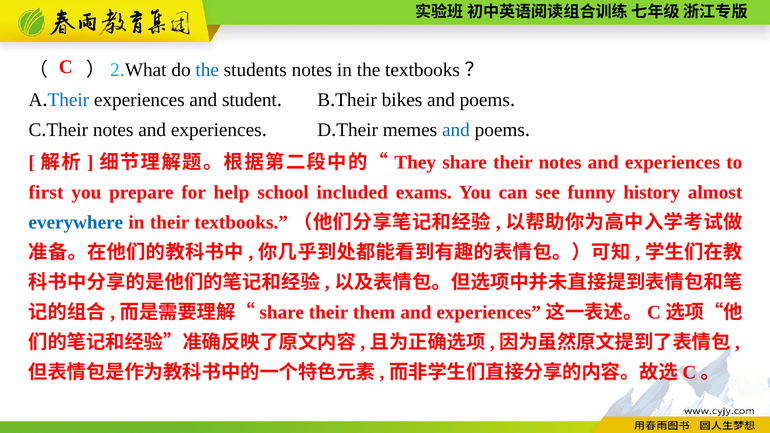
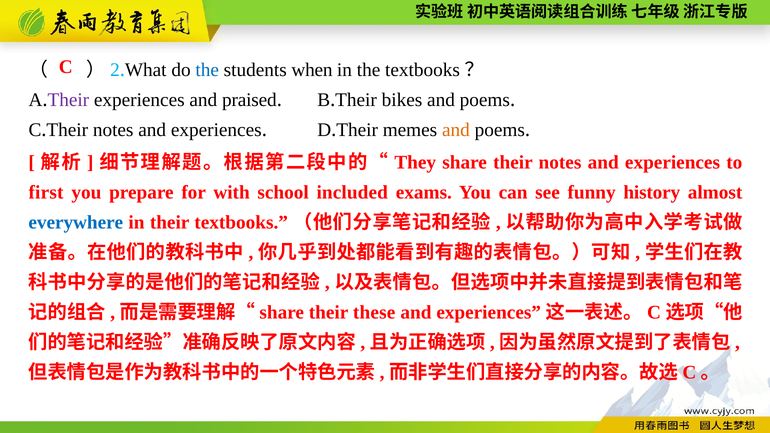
students notes: notes -> when
Their at (68, 100) colour: blue -> purple
student: student -> praised
and at (456, 130) colour: blue -> orange
help: help -> with
them: them -> these
